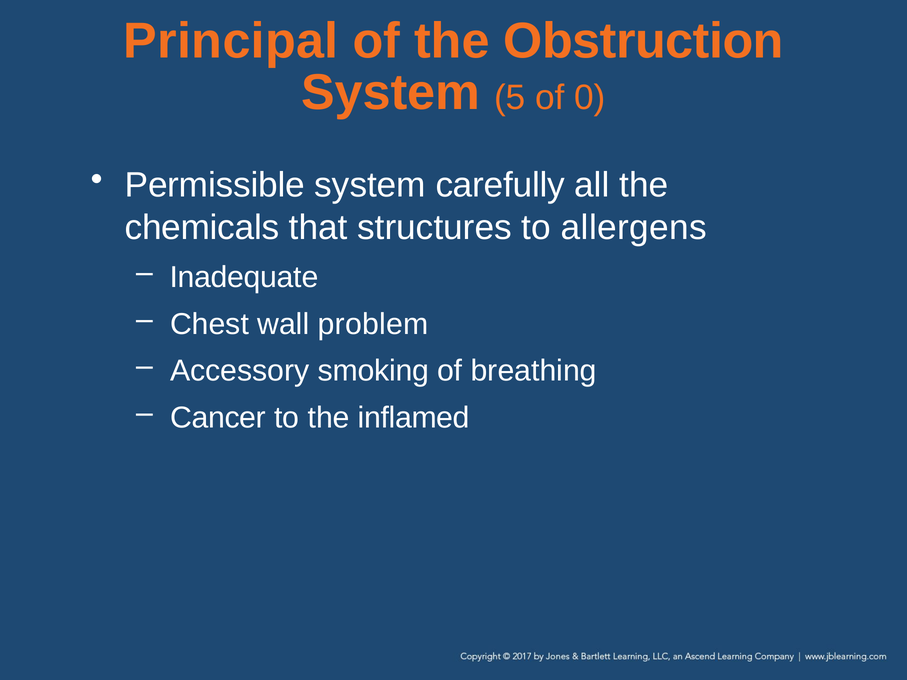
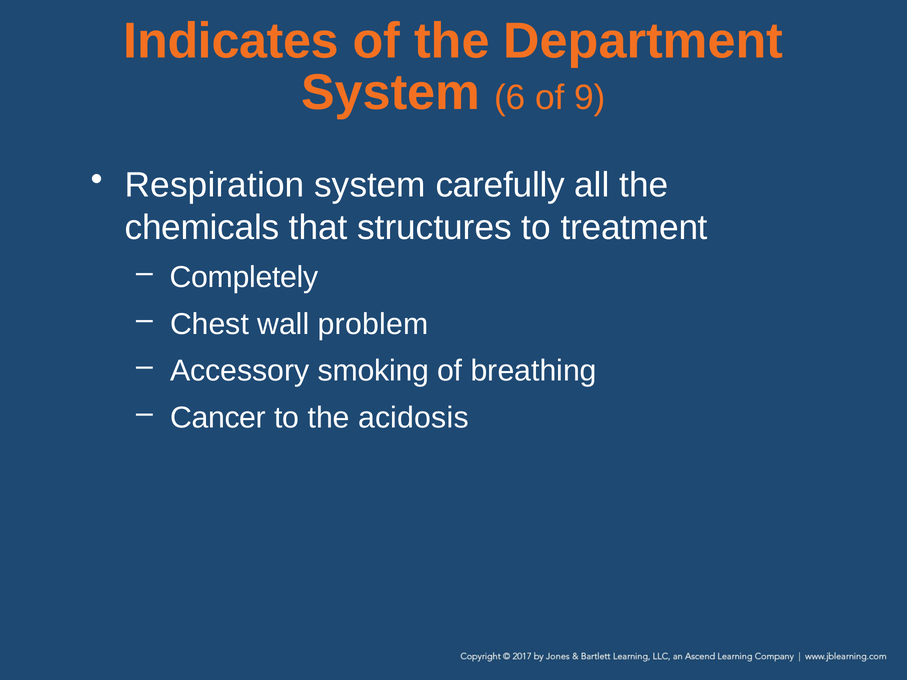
Principal: Principal -> Indicates
Obstruction: Obstruction -> Department
5: 5 -> 6
0: 0 -> 9
Permissible: Permissible -> Respiration
allergens: allergens -> treatment
Inadequate: Inadequate -> Completely
inflamed: inflamed -> acidosis
